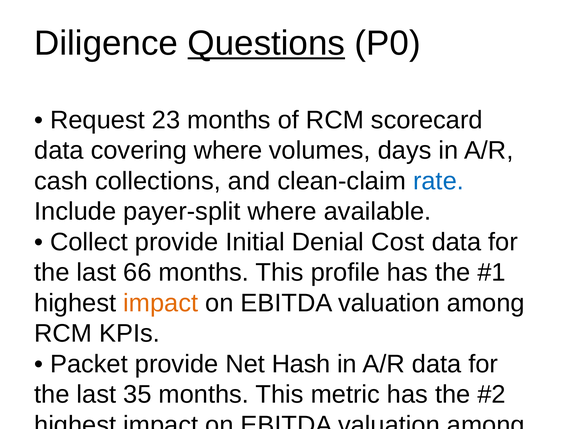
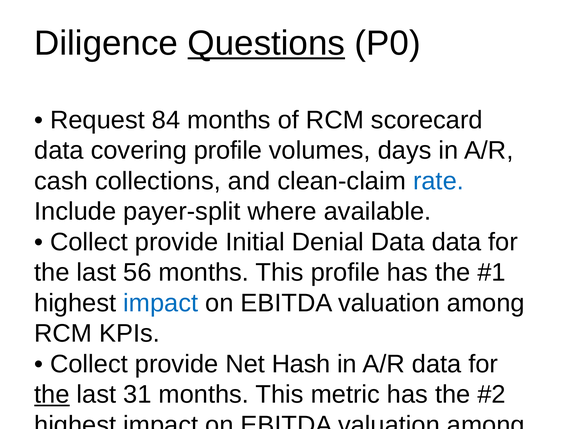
23: 23 -> 84
covering where: where -> profile
Denial Cost: Cost -> Data
66: 66 -> 56
impact at (161, 303) colour: orange -> blue
Packet at (89, 364): Packet -> Collect
the at (52, 395) underline: none -> present
35: 35 -> 31
